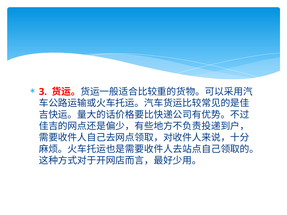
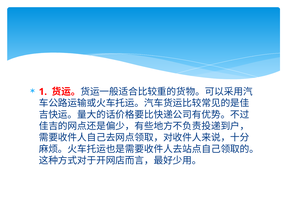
3: 3 -> 1
